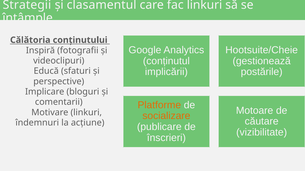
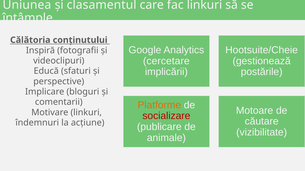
Strategii: Strategii -> Uniunea
conținutul: conținutul -> cercetare
socializare colour: orange -> red
înscrieri: înscrieri -> animale
